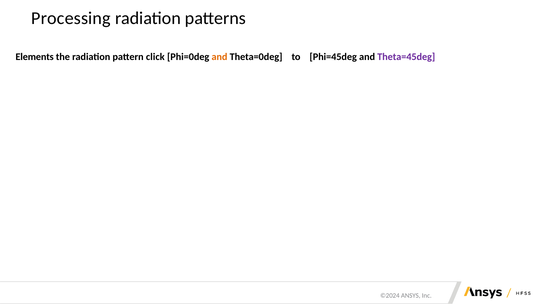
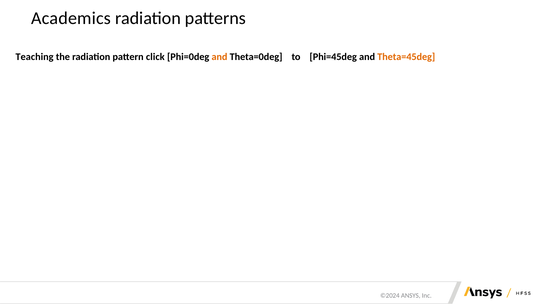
Processing: Processing -> Academics
Elements: Elements -> Teaching
Theta=45deg colour: purple -> orange
